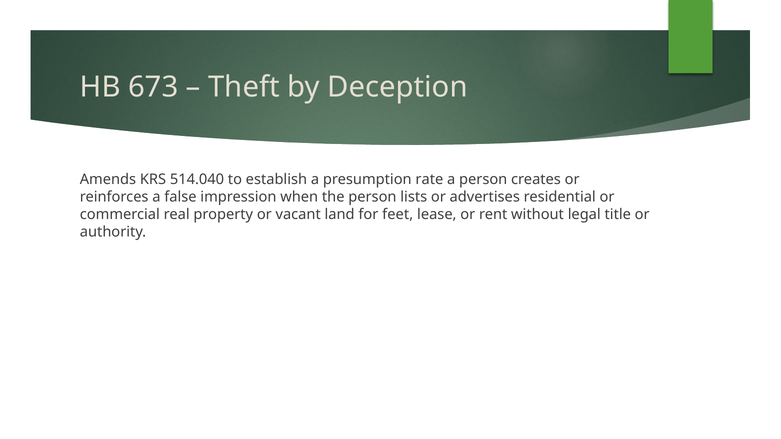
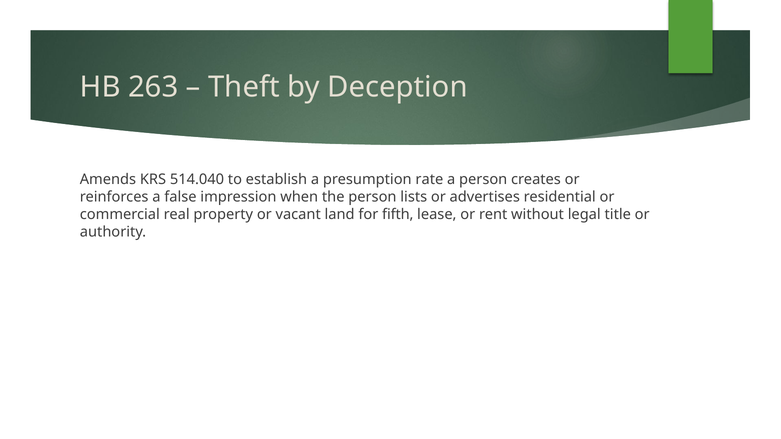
673: 673 -> 263
feet: feet -> fifth
